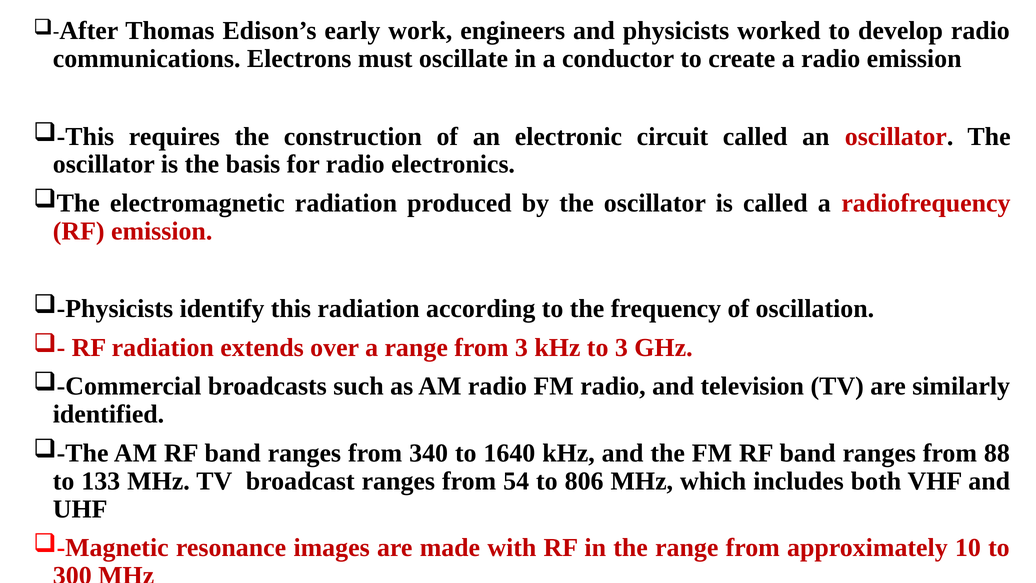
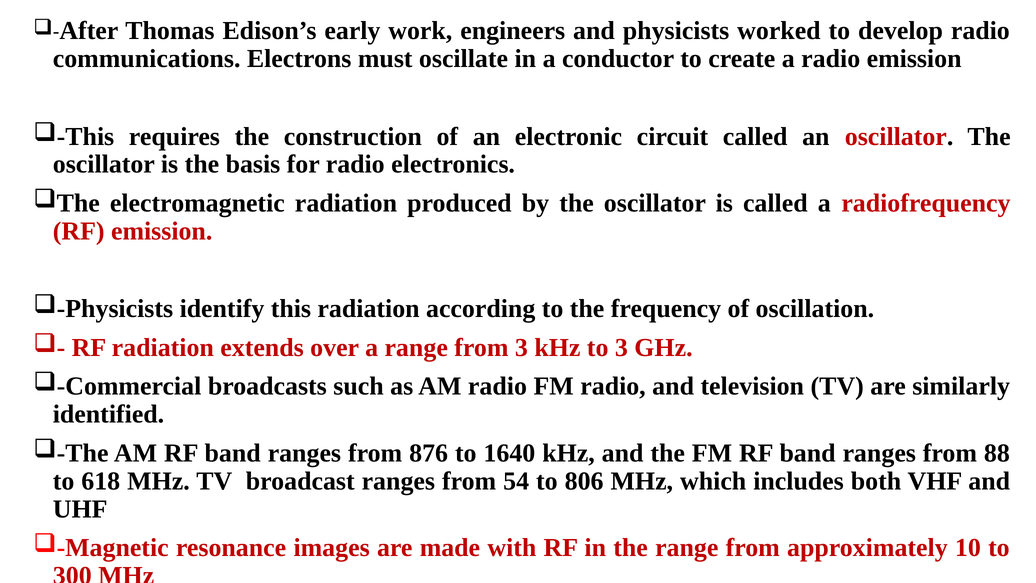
340: 340 -> 876
133: 133 -> 618
